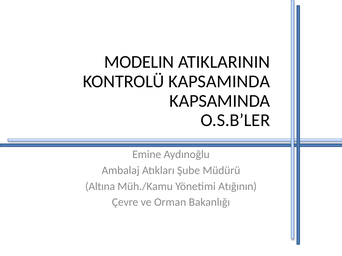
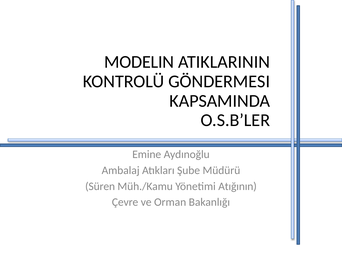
KONTROLÜ KAPSAMINDA: KAPSAMINDA -> GÖNDERMESI
Altına: Altına -> Süren
